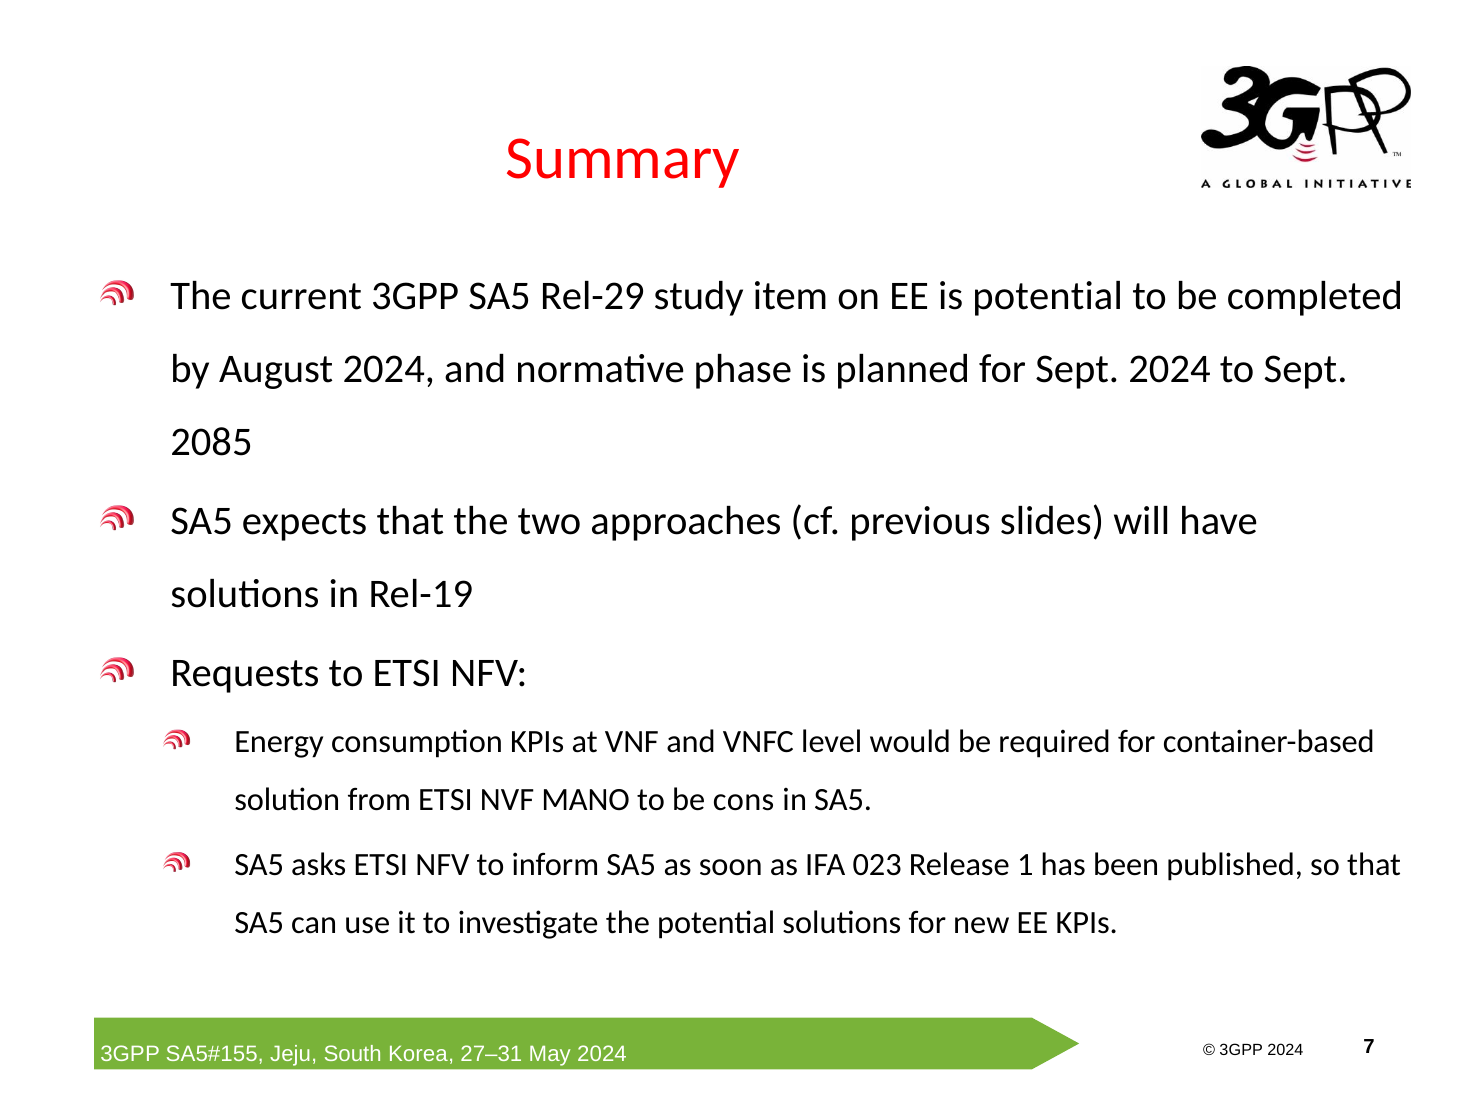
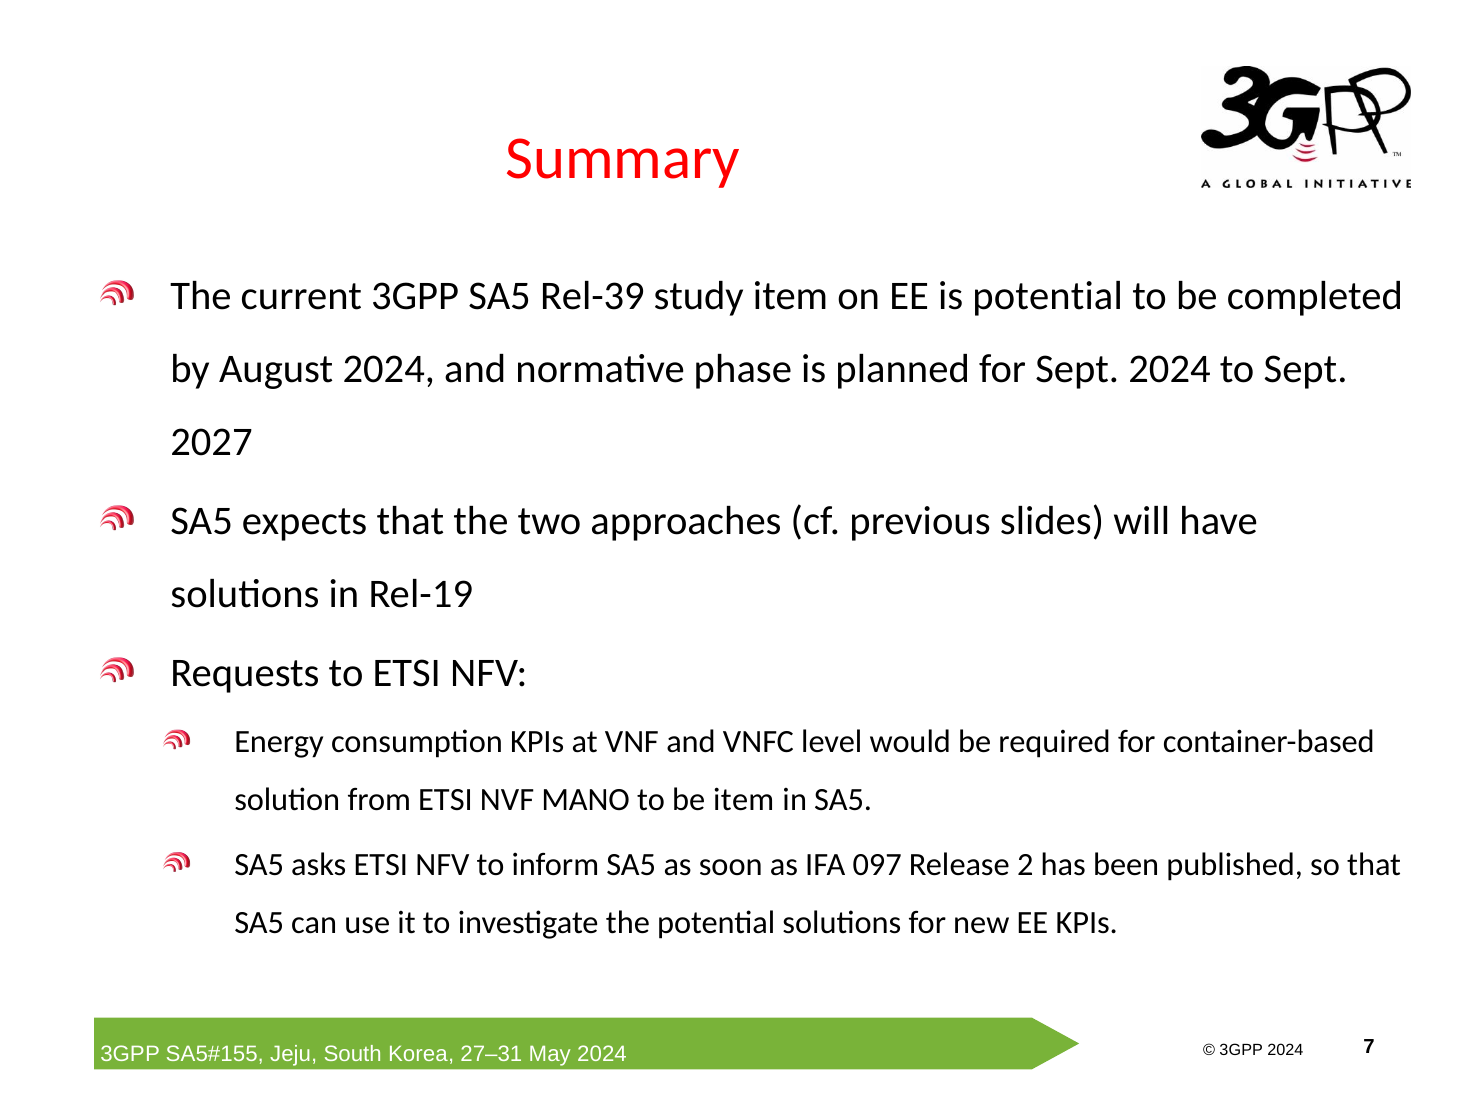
Rel-29: Rel-29 -> Rel-39
2085: 2085 -> 2027
be cons: cons -> item
023: 023 -> 097
1: 1 -> 2
